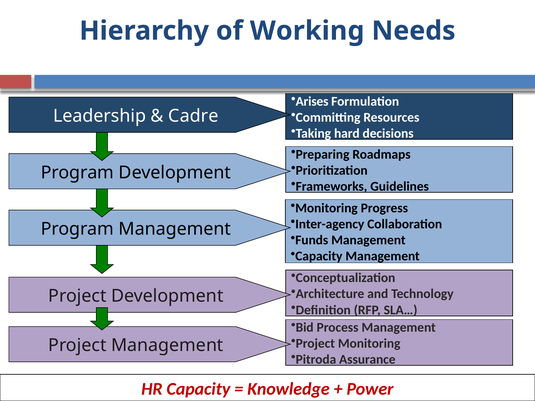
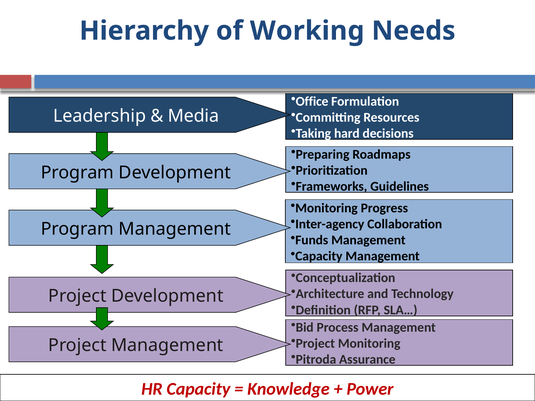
Arises: Arises -> Office
Cadre: Cadre -> Media
